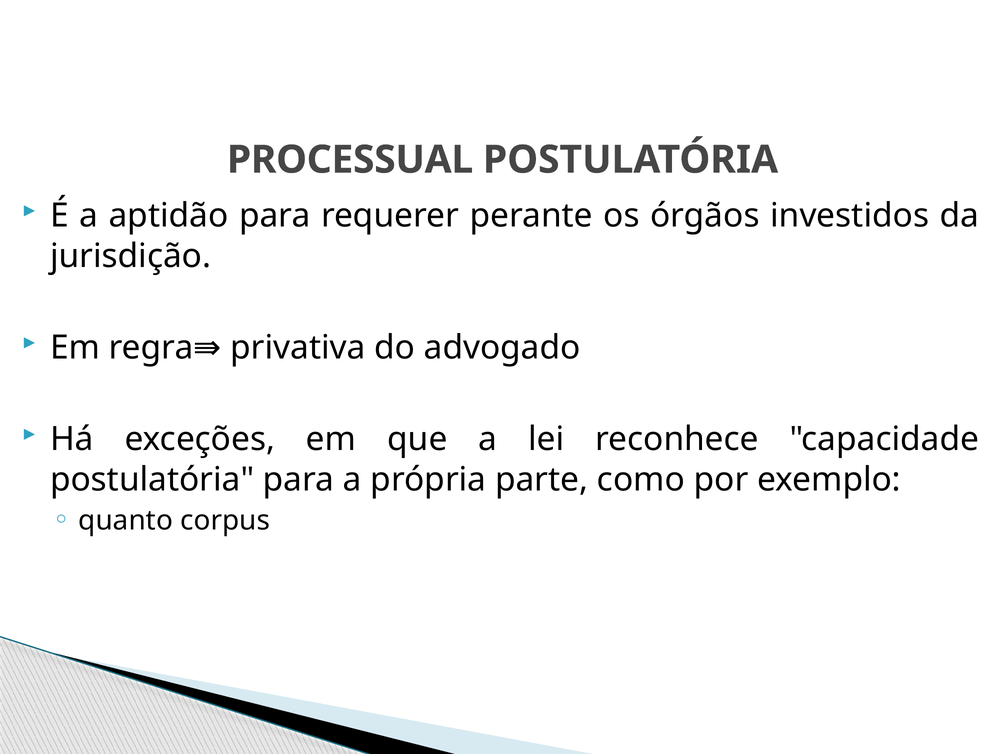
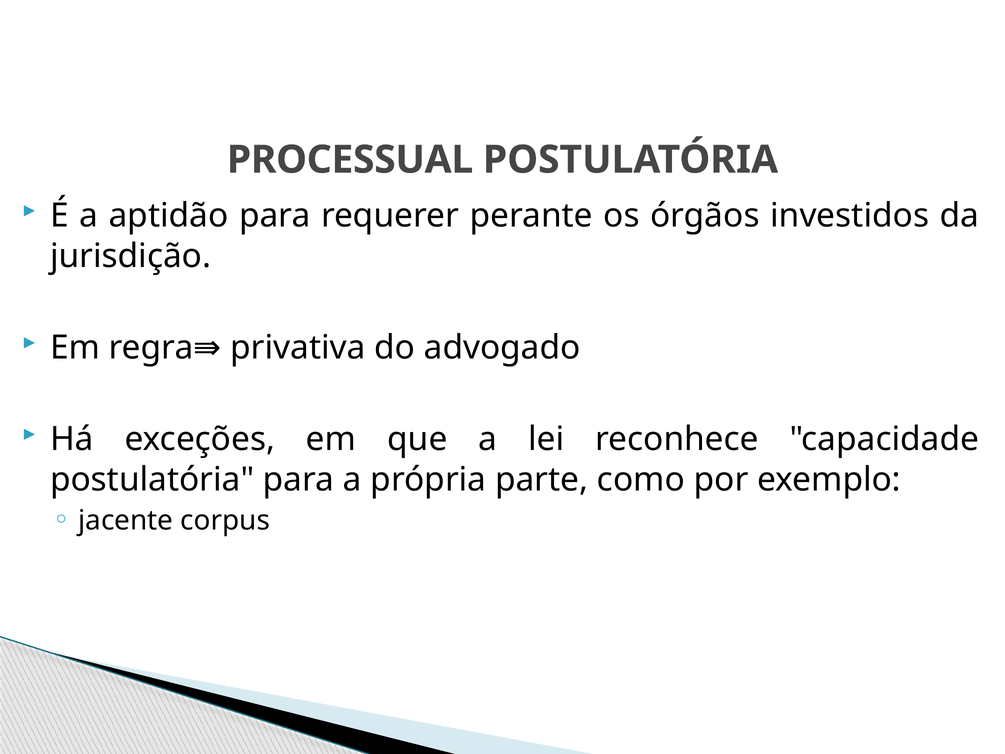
quanto: quanto -> jacente
